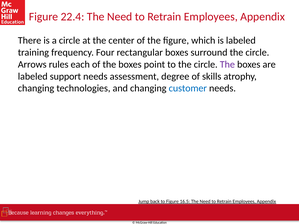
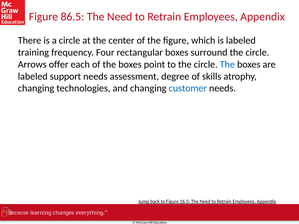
22.4: 22.4 -> 86.5
rules: rules -> offer
The at (227, 64) colour: purple -> blue
